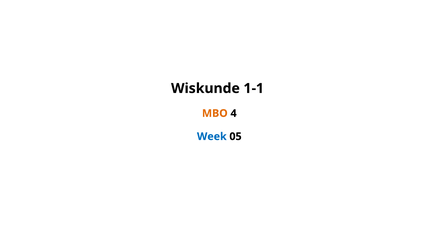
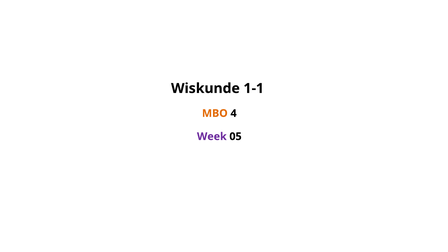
Week colour: blue -> purple
